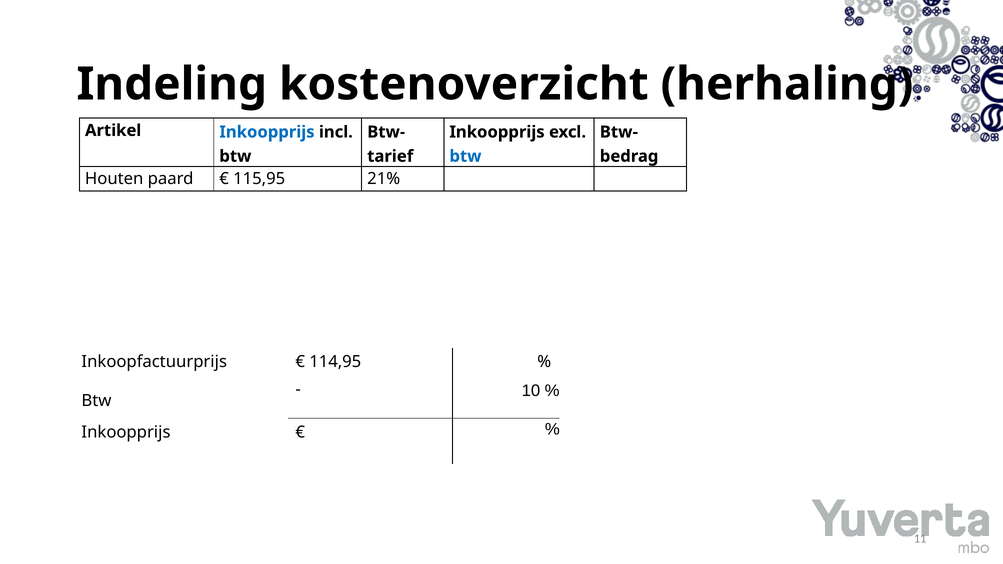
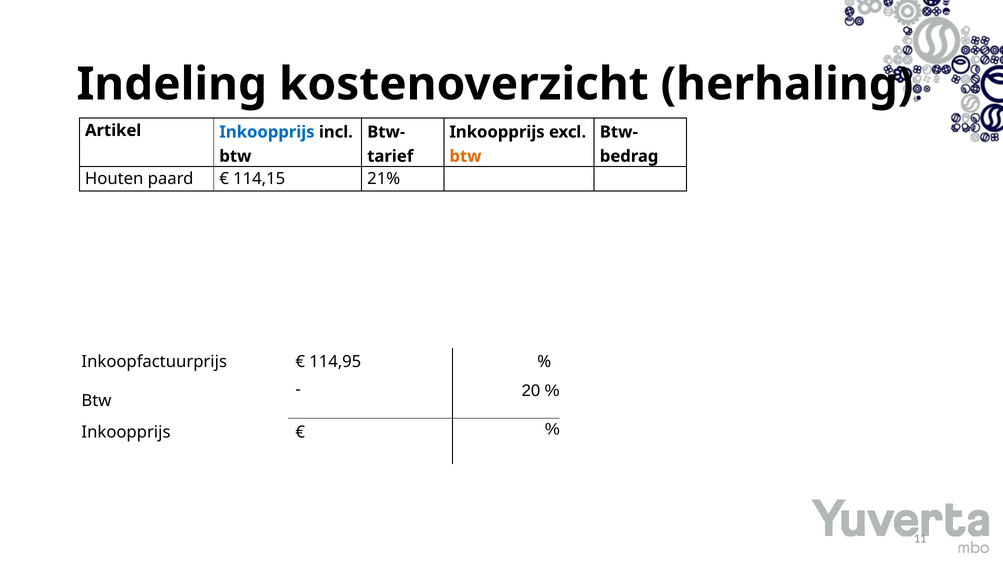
btw at (465, 156) colour: blue -> orange
115,95: 115,95 -> 114,15
10: 10 -> 20
